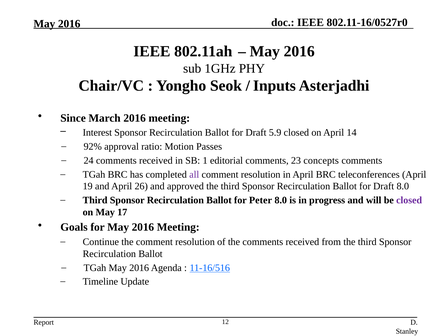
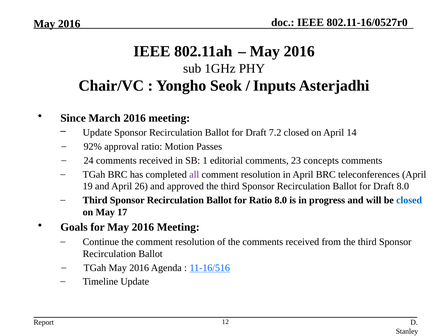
Interest at (97, 132): Interest -> Update
5.9: 5.9 -> 7.2
for Peter: Peter -> Ratio
closed at (409, 200) colour: purple -> blue
